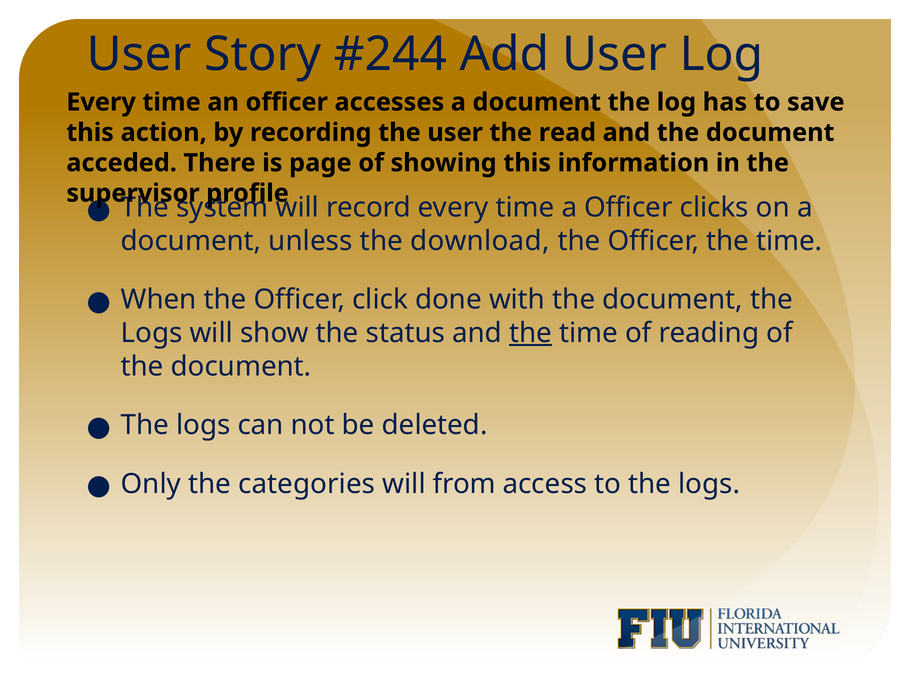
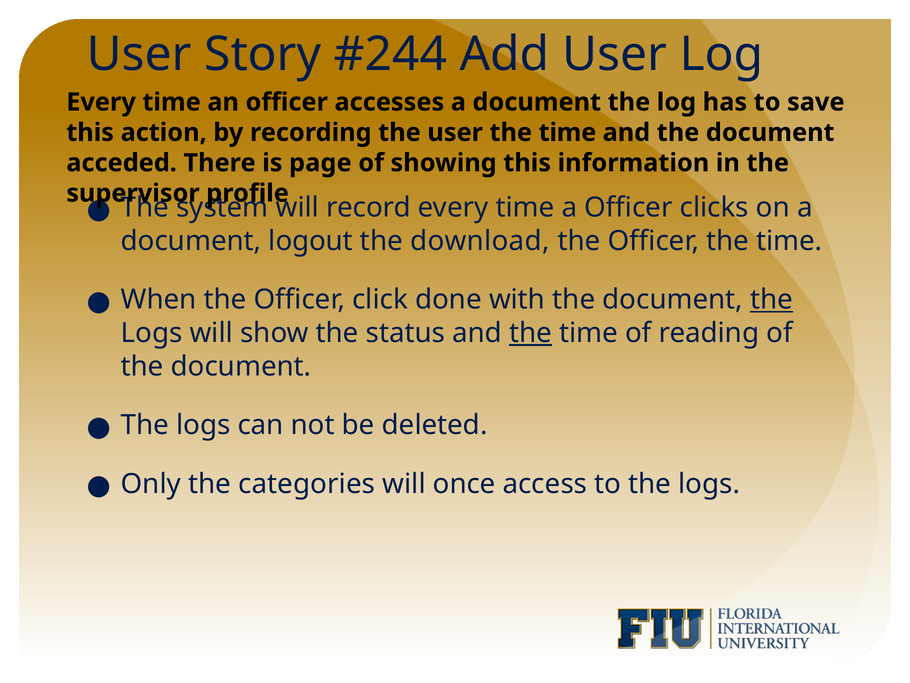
user the read: read -> time
unless: unless -> logout
the at (771, 300) underline: none -> present
from: from -> once
